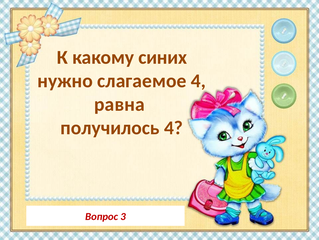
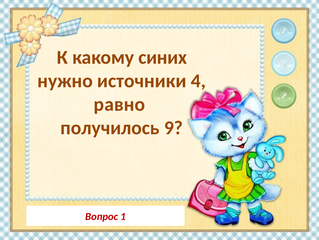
слагаемое: слагаемое -> источники
равна: равна -> равно
получилось 4: 4 -> 9
3: 3 -> 1
